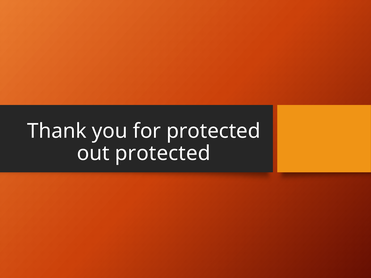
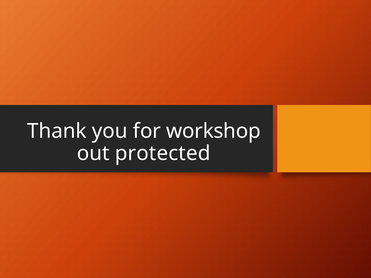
for protected: protected -> workshop
